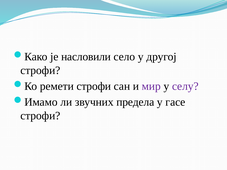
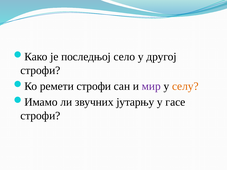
насловили: насловили -> последњој
селу colour: purple -> orange
предела: предела -> јутарњу
